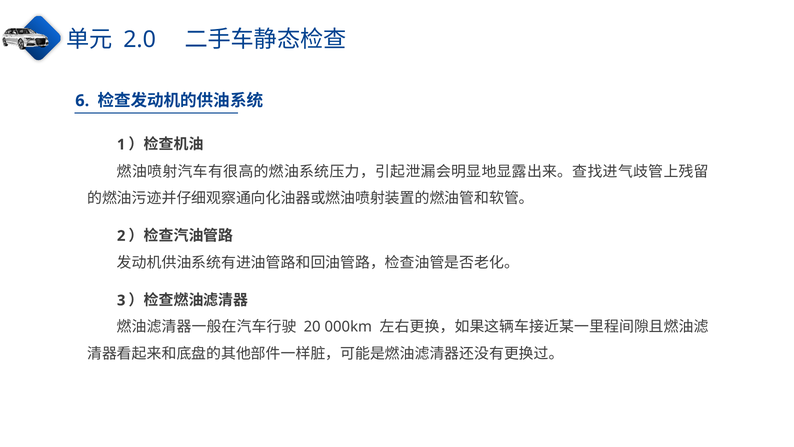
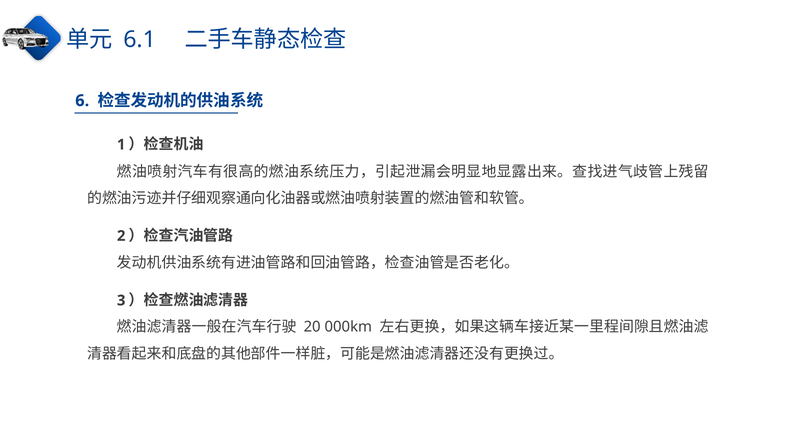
2.0: 2.0 -> 6.1
